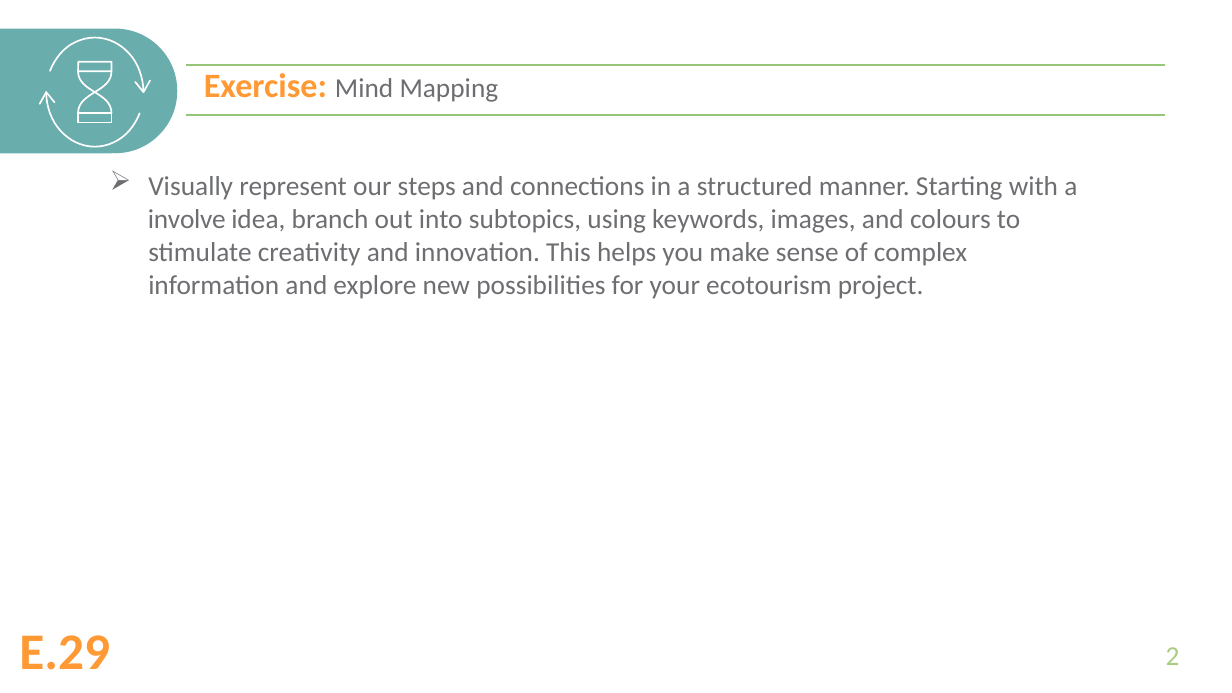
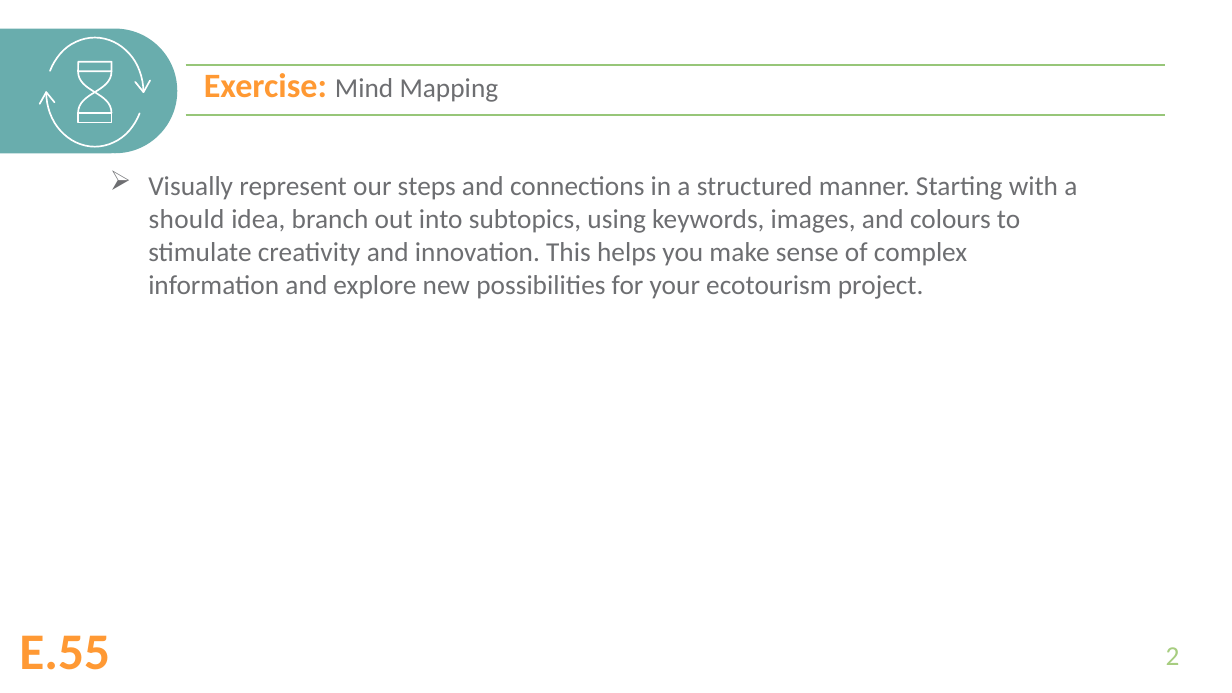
involve: involve -> should
E.29: E.29 -> E.55
